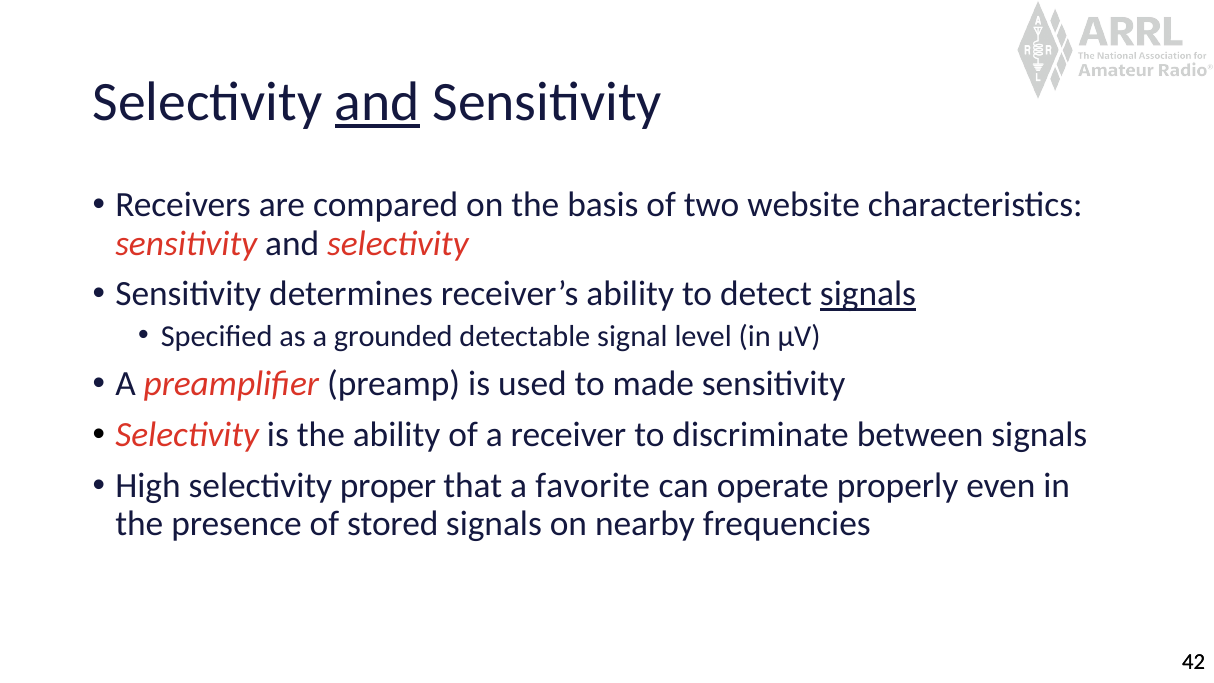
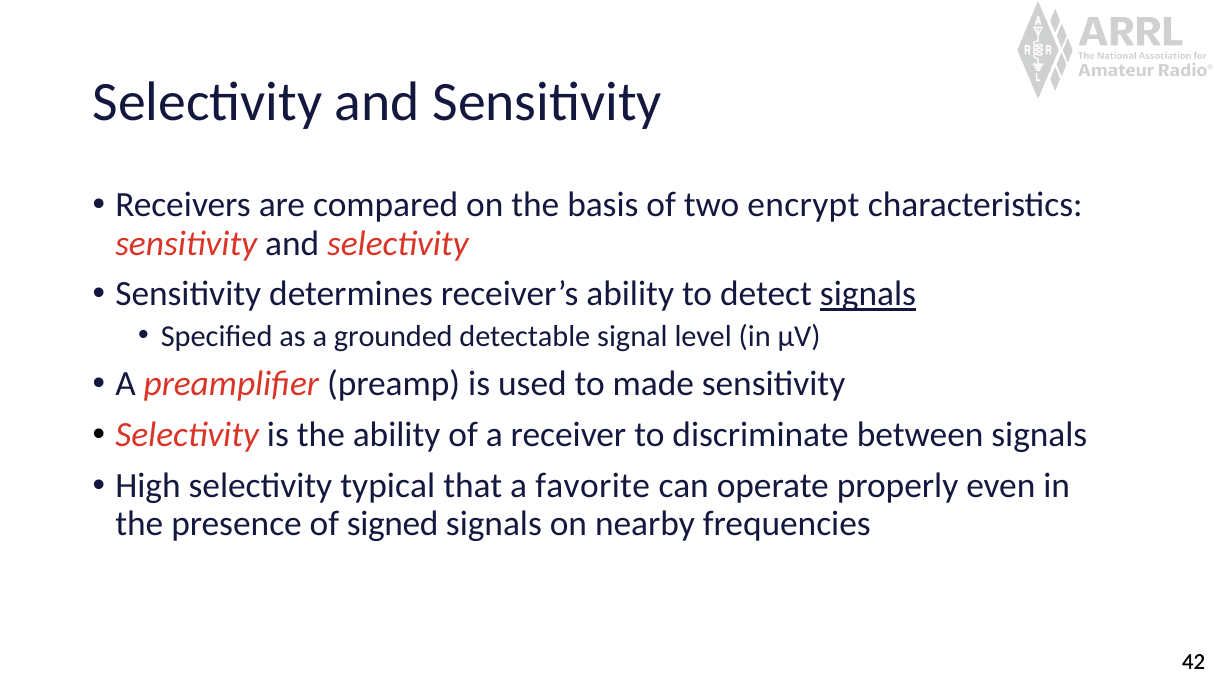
and at (377, 102) underline: present -> none
website: website -> encrypt
proper: proper -> typical
stored: stored -> signed
